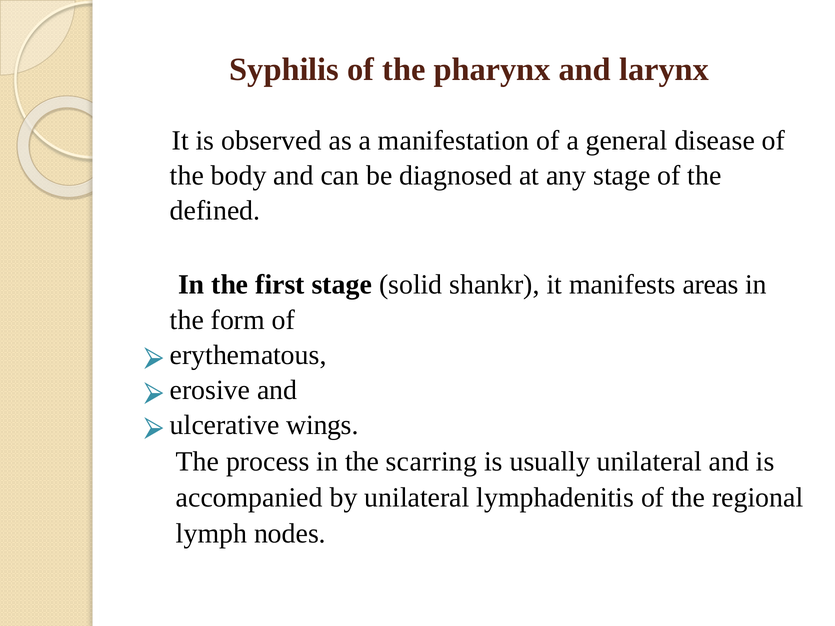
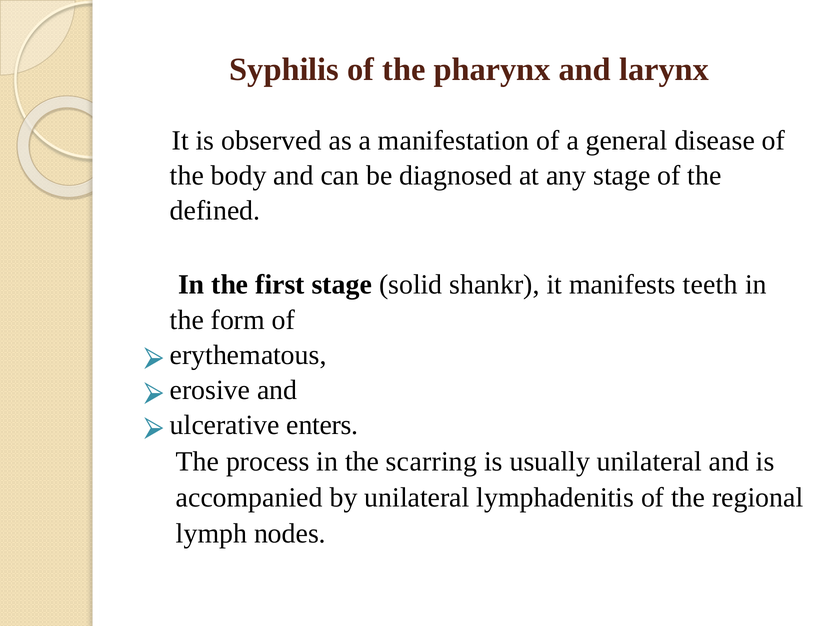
areas: areas -> teeth
wings: wings -> enters
